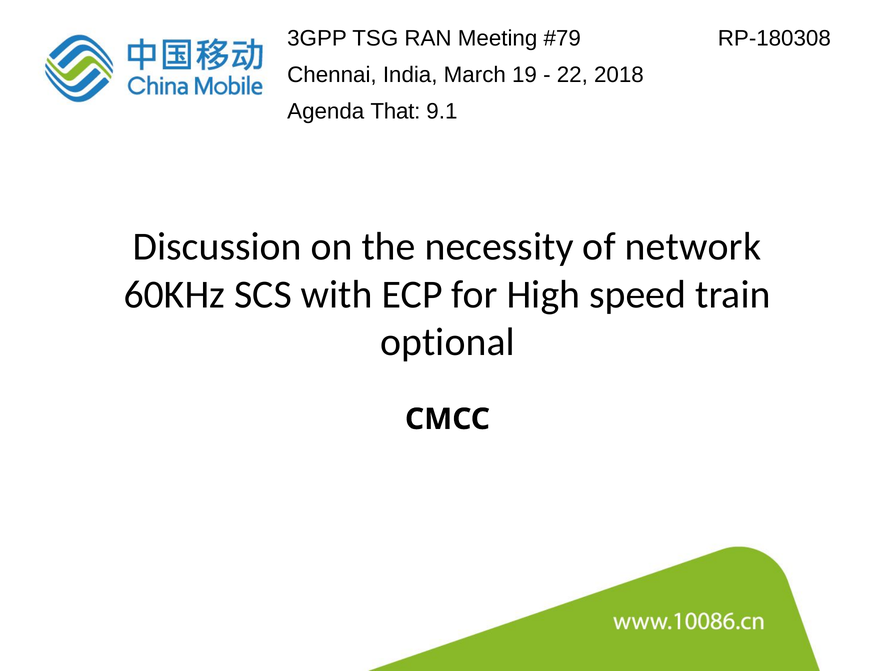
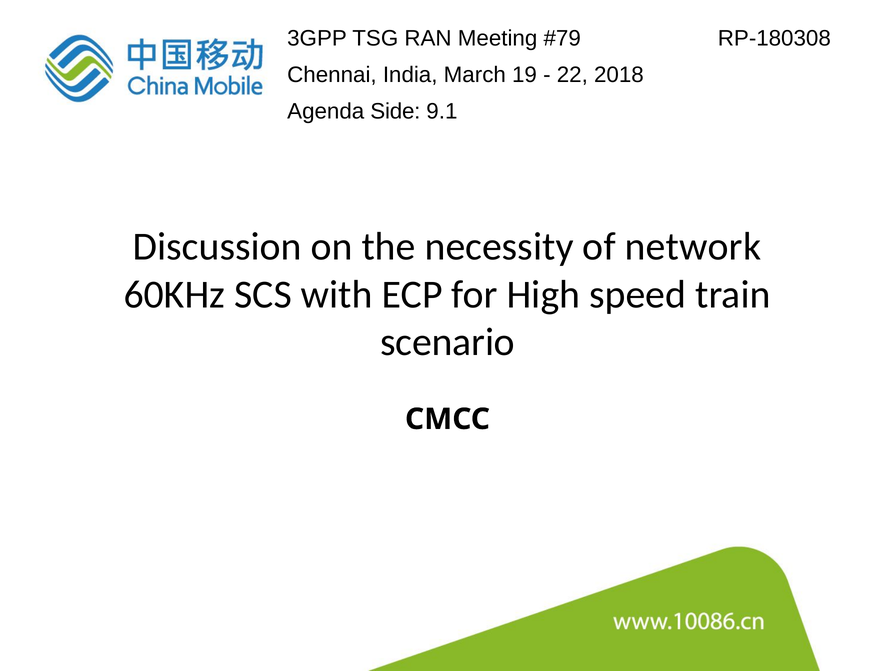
That: That -> Side
optional: optional -> scenario
